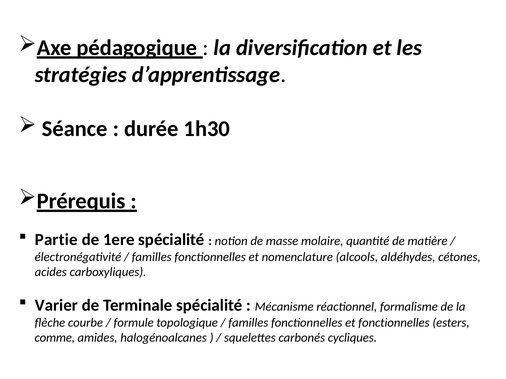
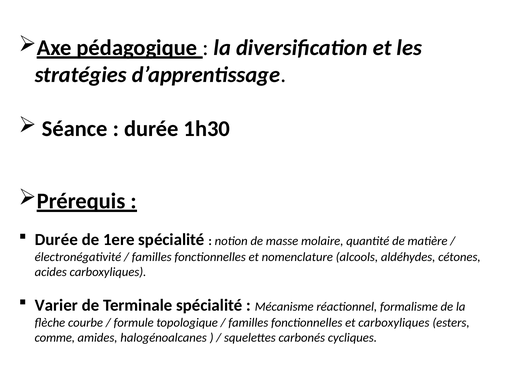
Partie at (56, 240): Partie -> Durée
et fonctionnelles: fonctionnelles -> carboxyliques
